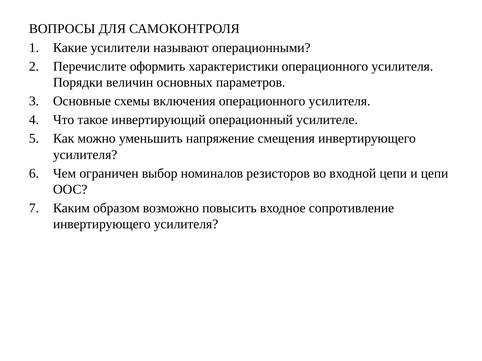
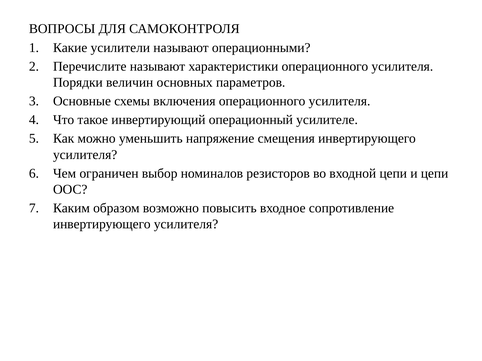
Перечислите оформить: оформить -> называют
